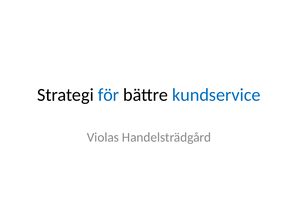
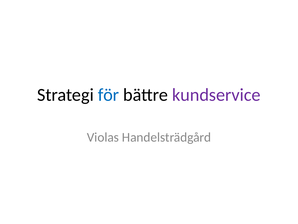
kundservice colour: blue -> purple
